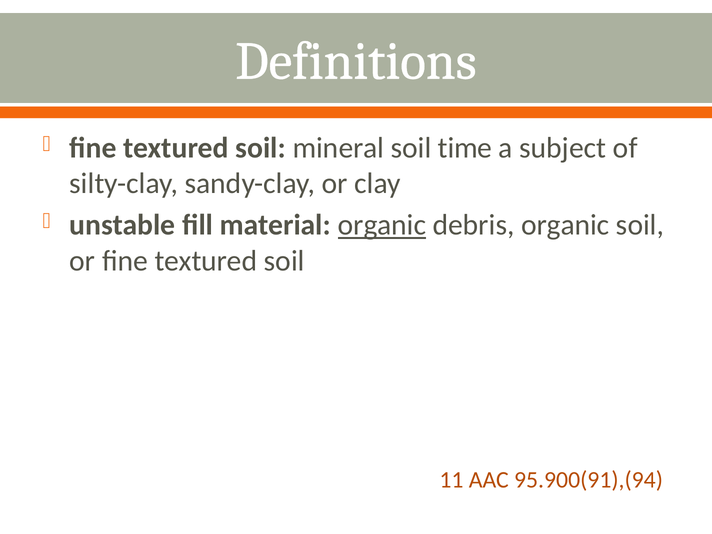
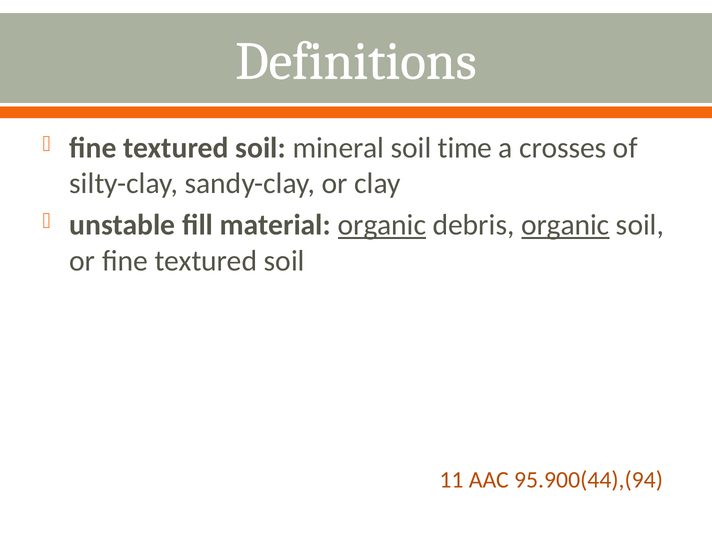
subject: subject -> crosses
organic at (565, 225) underline: none -> present
95.900(91),(94: 95.900(91),(94 -> 95.900(44),(94
